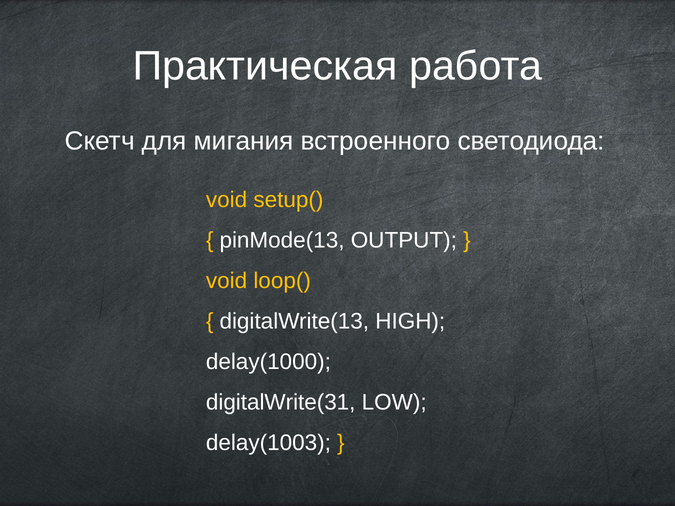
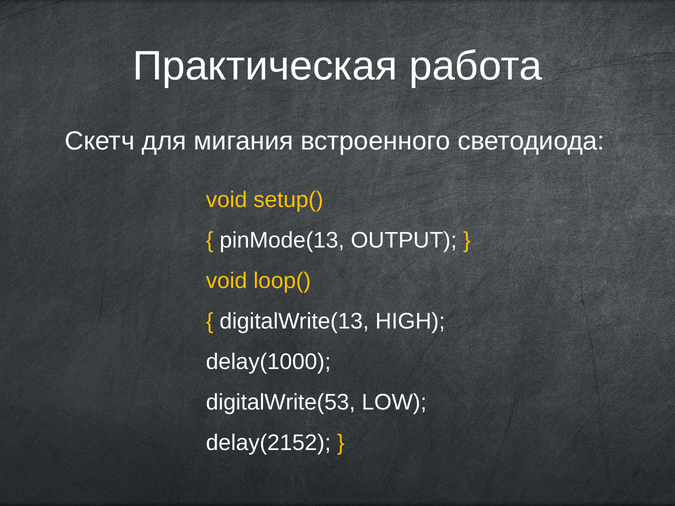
digitalWrite(31: digitalWrite(31 -> digitalWrite(53
delay(1003: delay(1003 -> delay(2152
